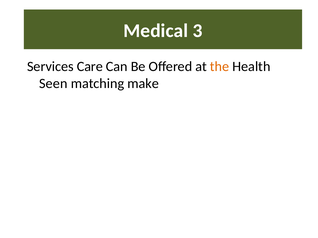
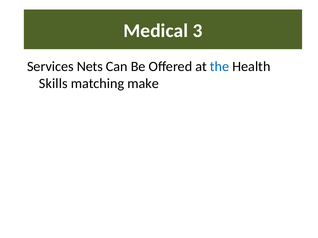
Care: Care -> Nets
the colour: orange -> blue
Seen: Seen -> Skills
